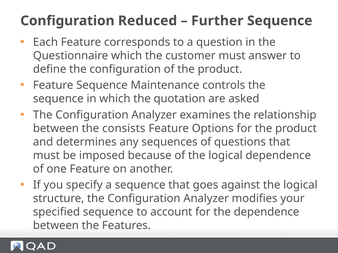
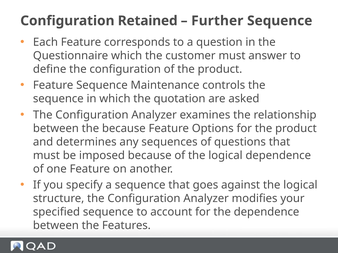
Reduced: Reduced -> Retained
the consists: consists -> because
